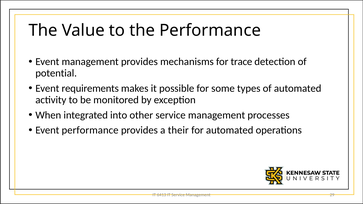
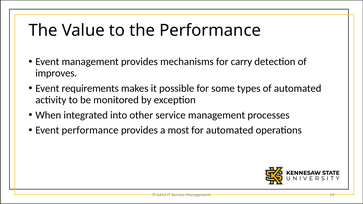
trace: trace -> carry
potential: potential -> improves
their: their -> most
